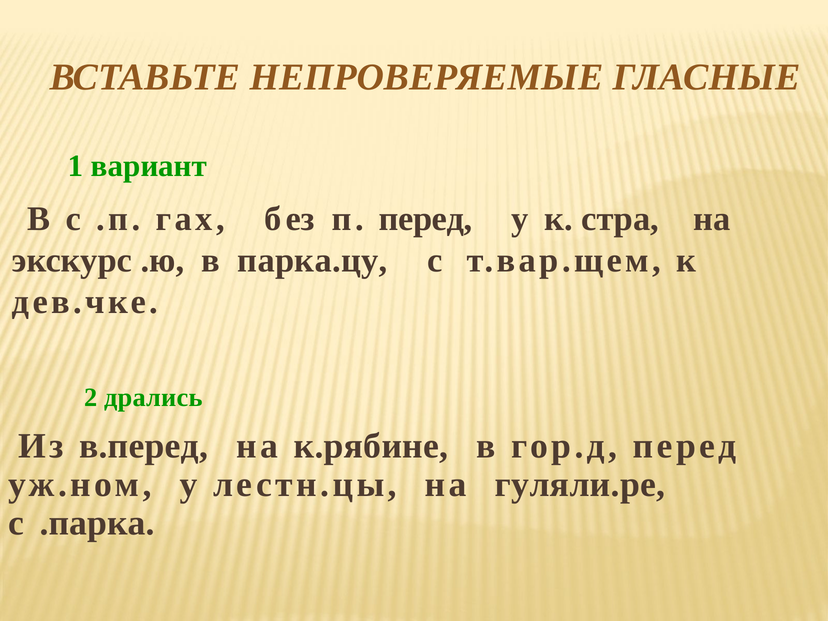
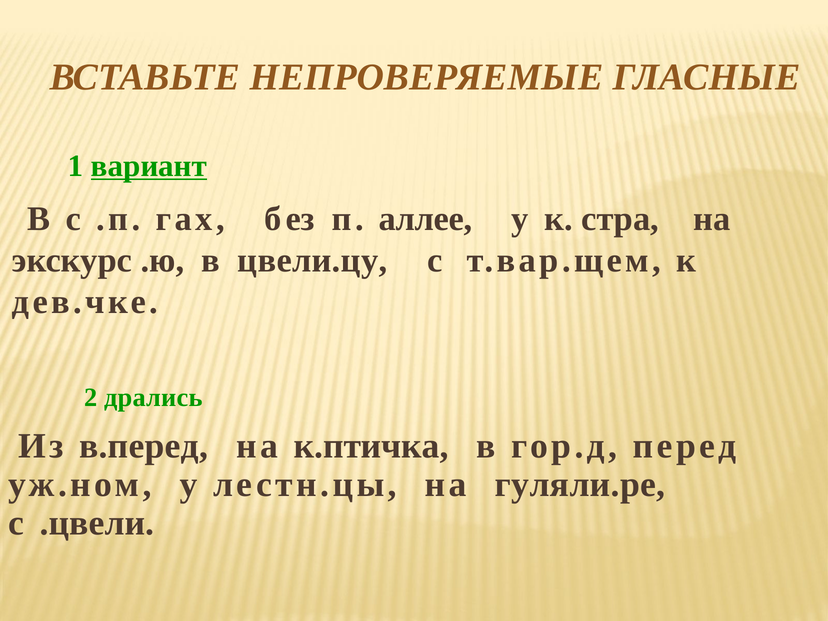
вариант underline: none -> present
п перед: перед -> аллее
парка.цу: парка.цу -> цвели.цу
к.рябине: к.рябине -> к.птичка
.парка: .парка -> .цвели
